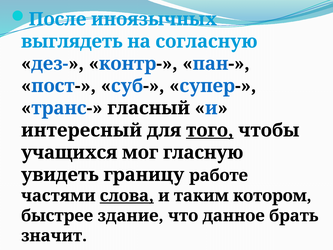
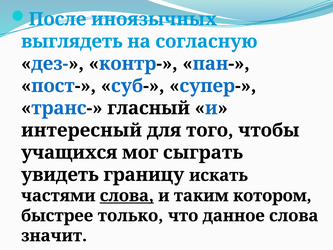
того underline: present -> none
гласную: гласную -> сыграть
работе: работе -> искать
здание: здание -> только
данное брать: брать -> слова
